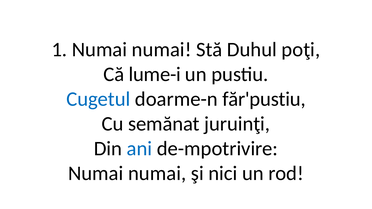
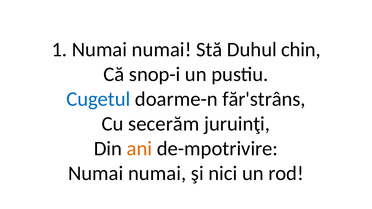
poţi: poţi -> chin
lume-i: lume-i -> snop-i
făr'pustiu: făr'pustiu -> făr'strâns
semănat: semănat -> secerăm
ani colour: blue -> orange
